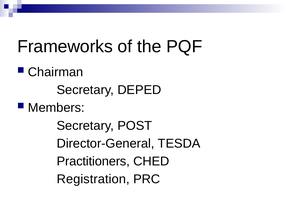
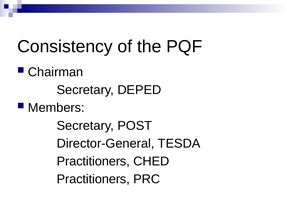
Frameworks: Frameworks -> Consistency
Registration at (93, 179): Registration -> Practitioners
